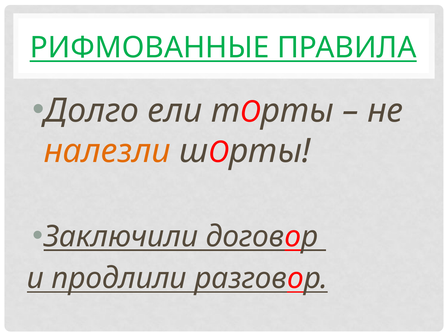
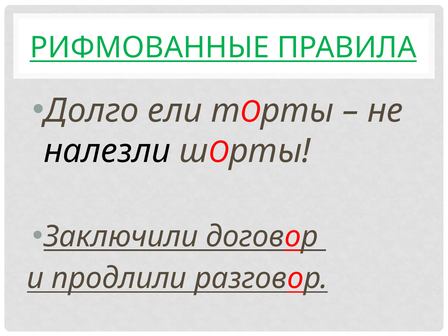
налезли colour: orange -> black
